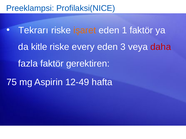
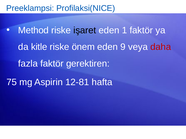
Tekrarı: Tekrarı -> Method
işaret colour: orange -> black
every: every -> önem
3: 3 -> 9
12-49: 12-49 -> 12-81
